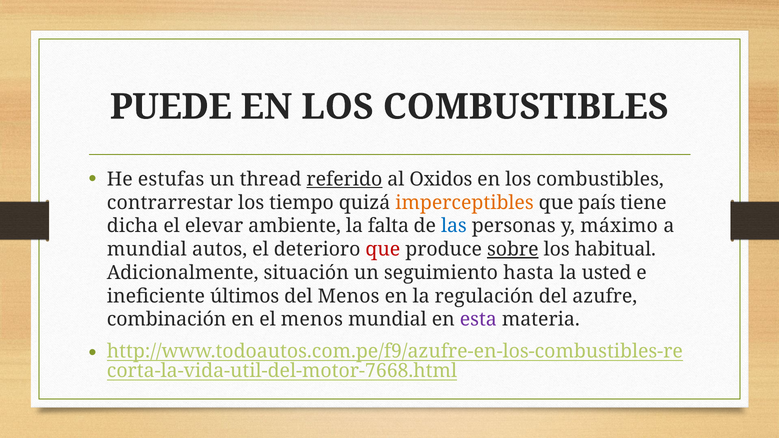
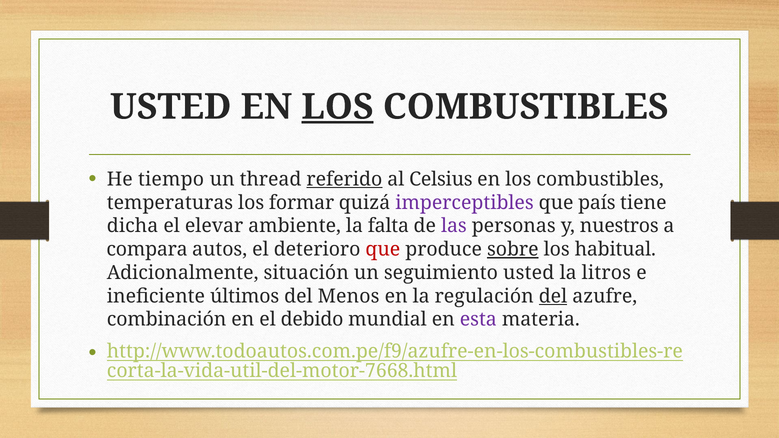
PUEDE at (171, 107): PUEDE -> USTED
LOS at (337, 107) underline: none -> present
estufas: estufas -> tiempo
Oxidos: Oxidos -> Celsius
contrarrestar: contrarrestar -> temperaturas
tiempo: tiempo -> formar
imperceptibles colour: orange -> purple
las colour: blue -> purple
máximo: máximo -> nuestros
mundial at (147, 249): mundial -> compara
seguimiento hasta: hasta -> usted
usted: usted -> litros
del at (553, 296) underline: none -> present
el menos: menos -> debido
